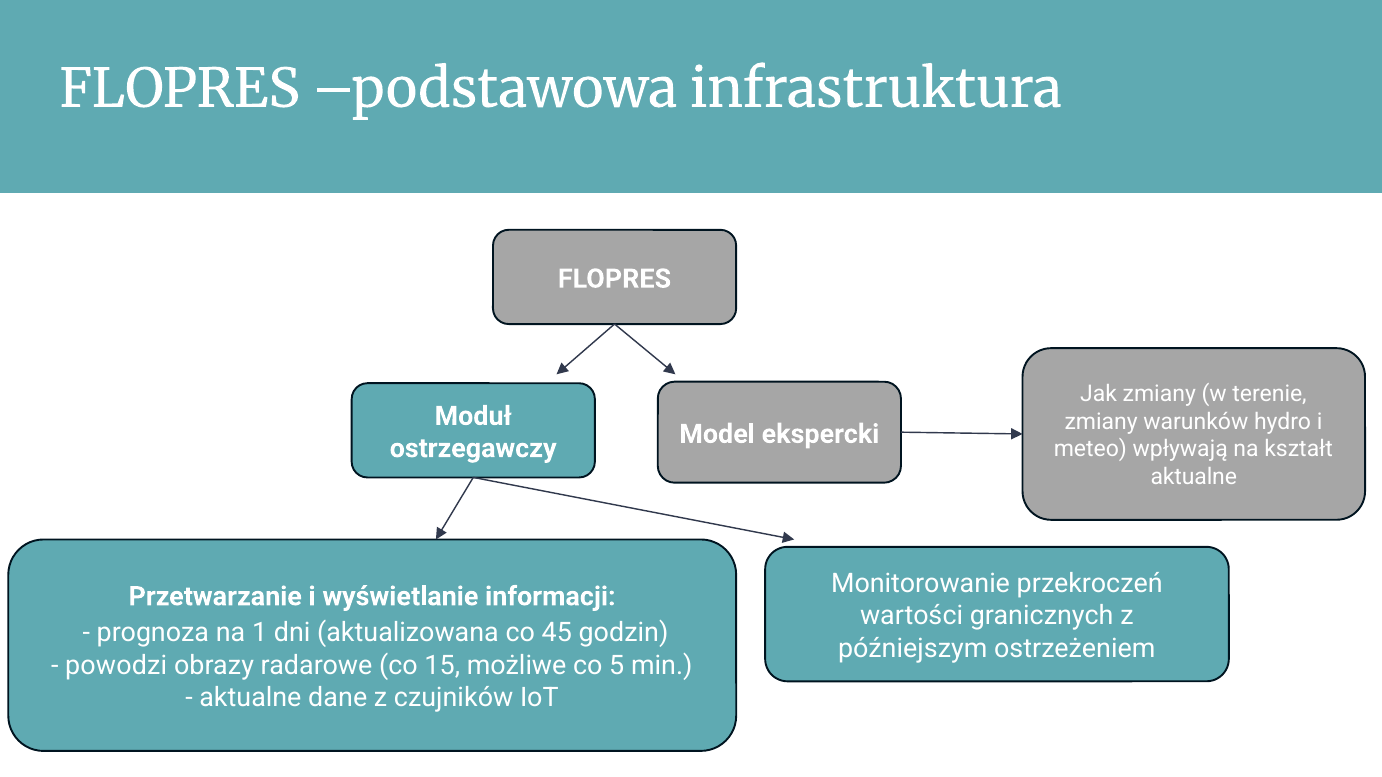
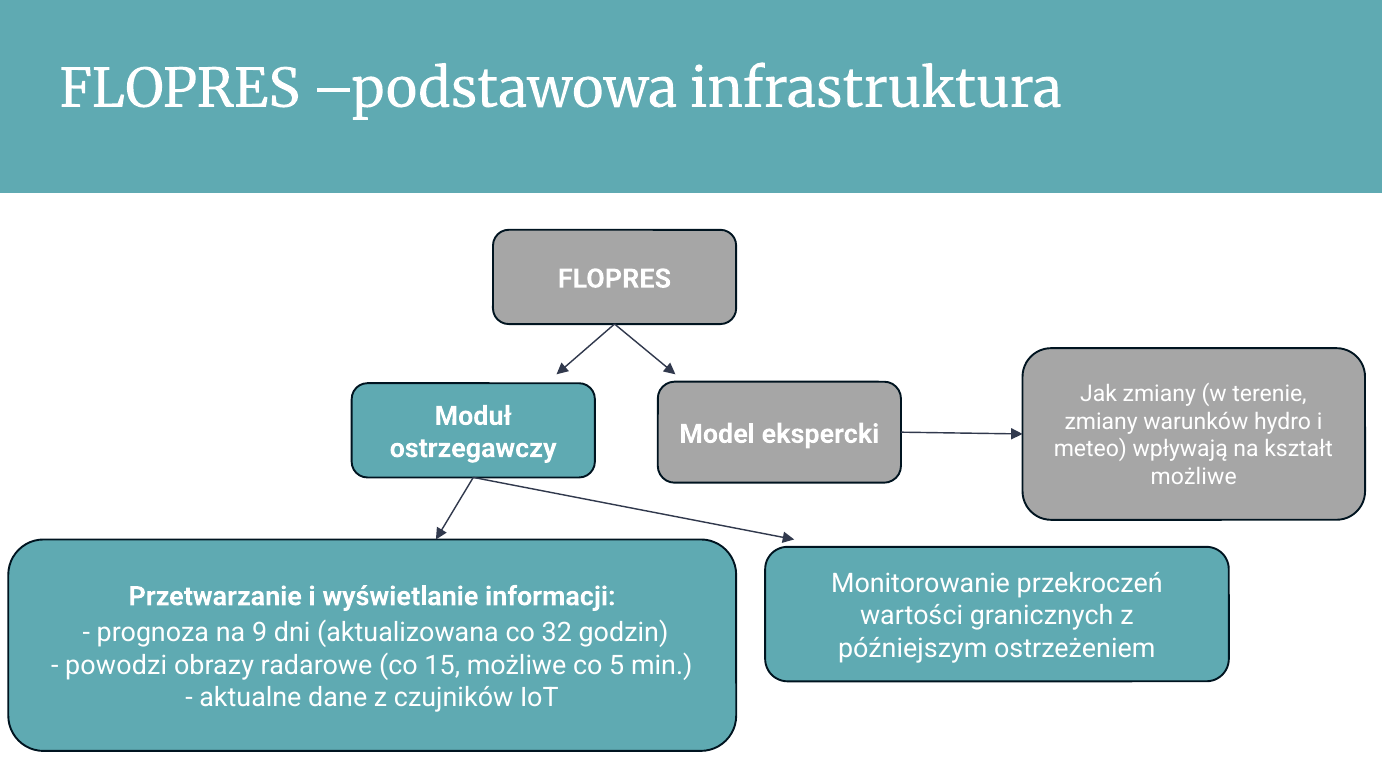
aktualne at (1194, 477): aktualne -> możliwe
1: 1 -> 9
45: 45 -> 32
